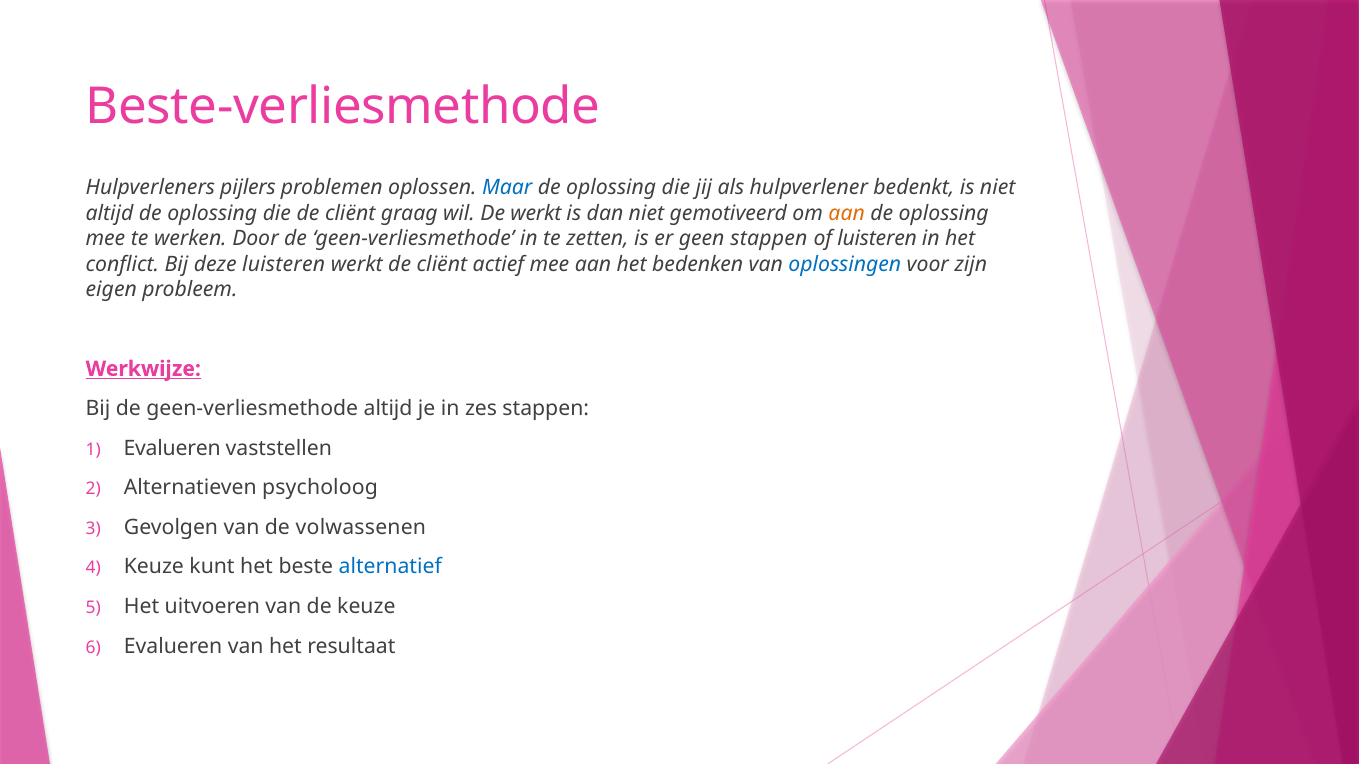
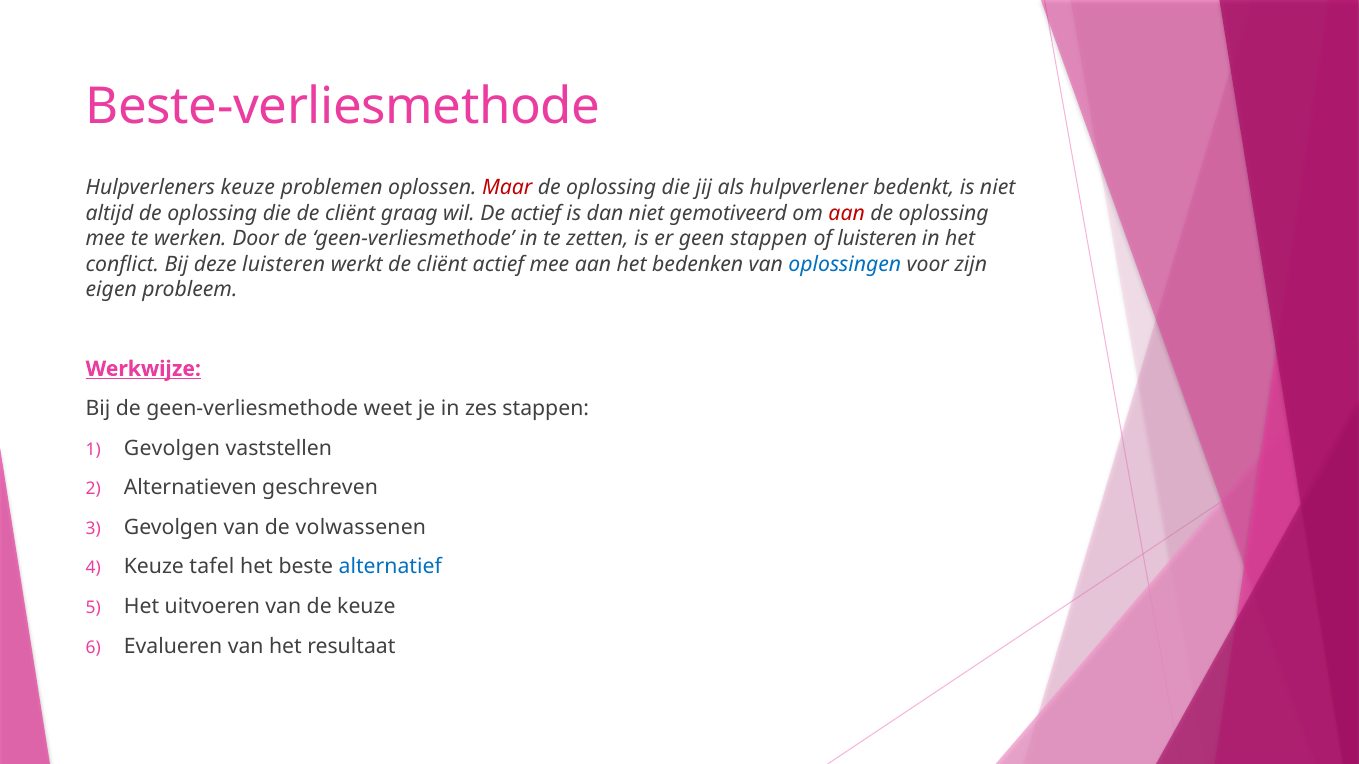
Hulpverleners pijlers: pijlers -> keuze
Maar colour: blue -> red
De werkt: werkt -> actief
aan at (847, 213) colour: orange -> red
geen-verliesmethode altijd: altijd -> weet
Evalueren at (172, 448): Evalueren -> Gevolgen
psycholoog: psycholoog -> geschreven
kunt: kunt -> tafel
